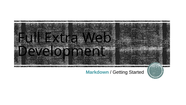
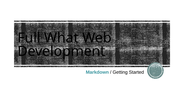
Extra: Extra -> What
